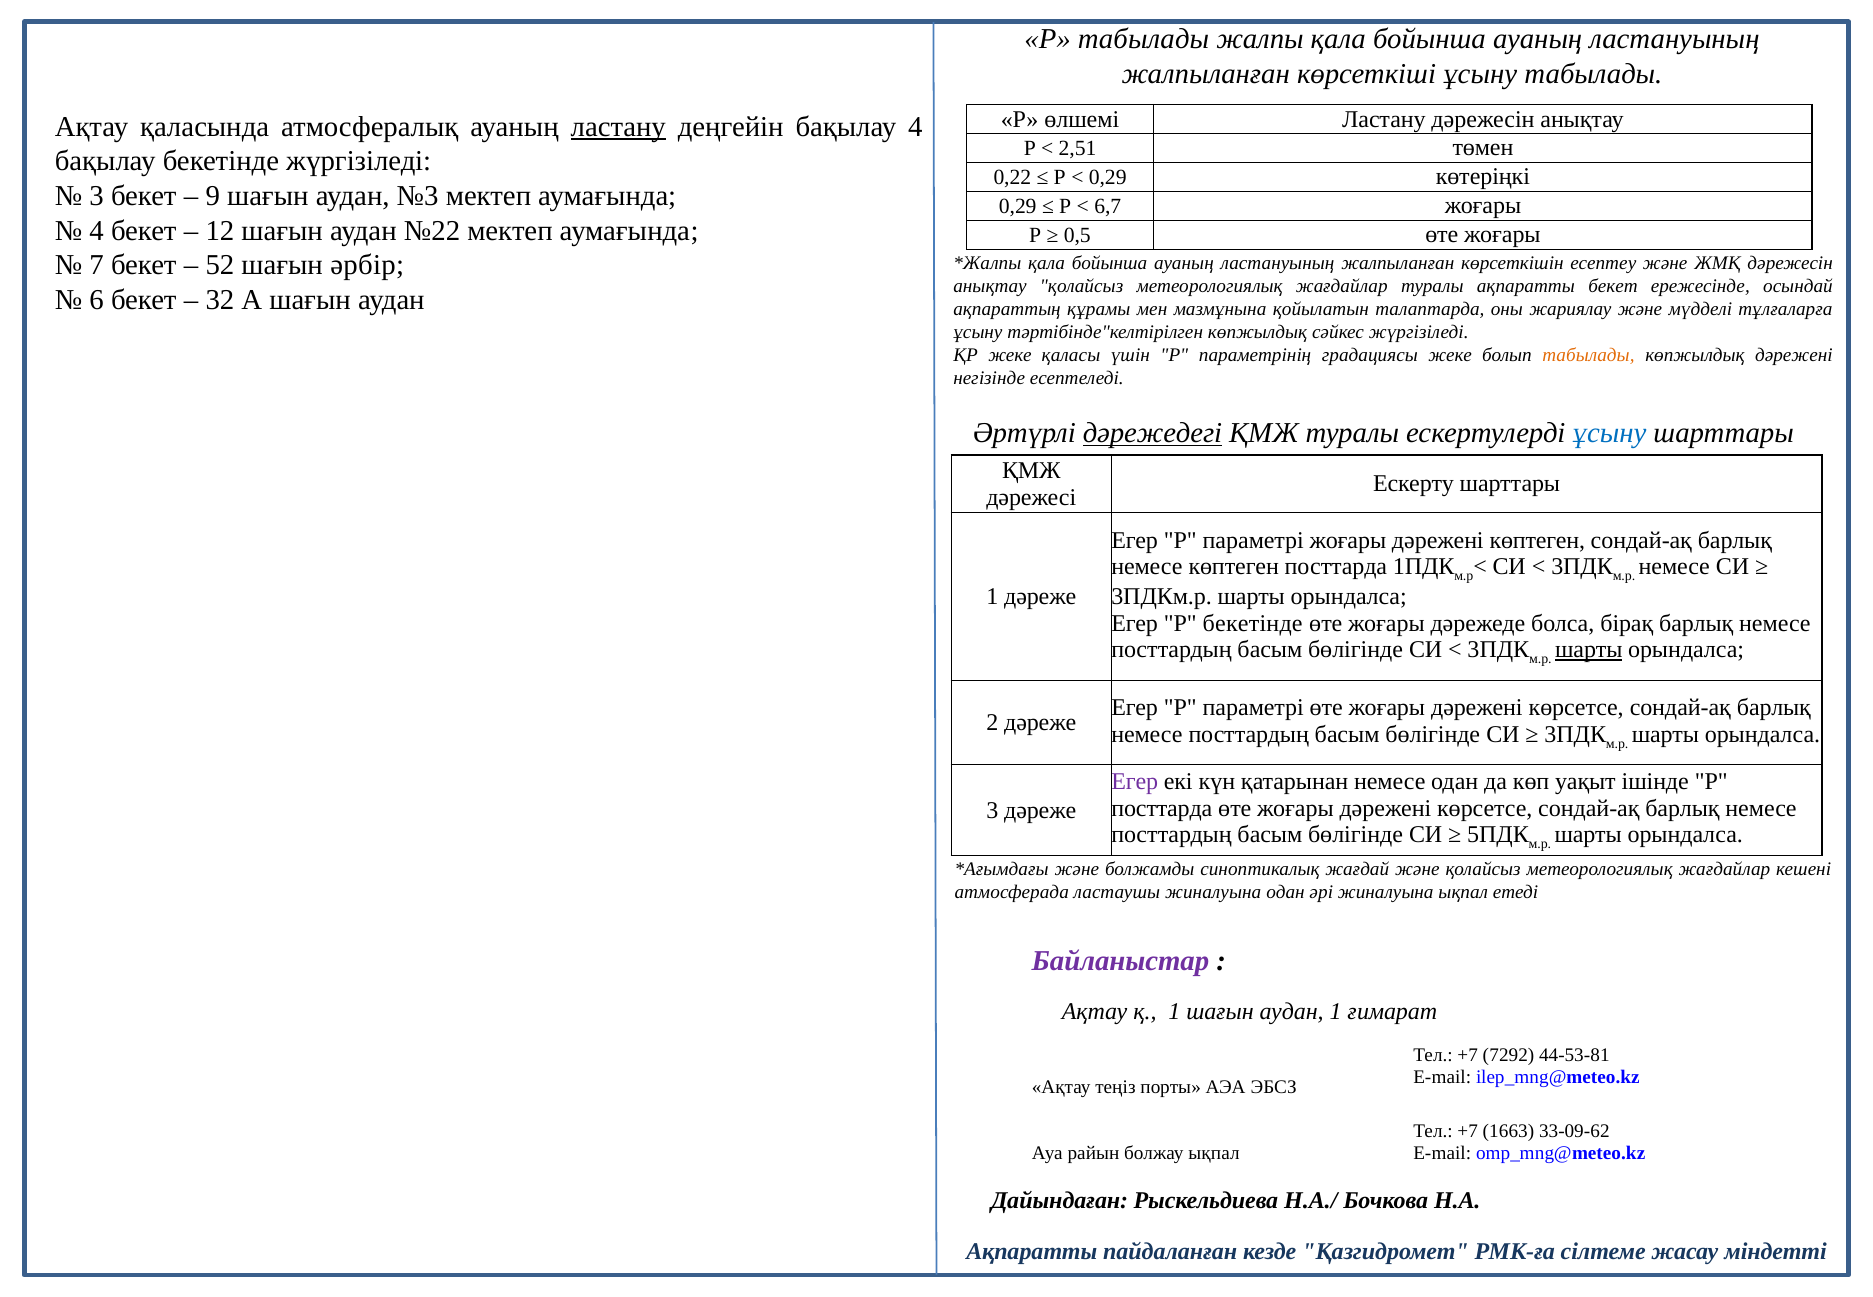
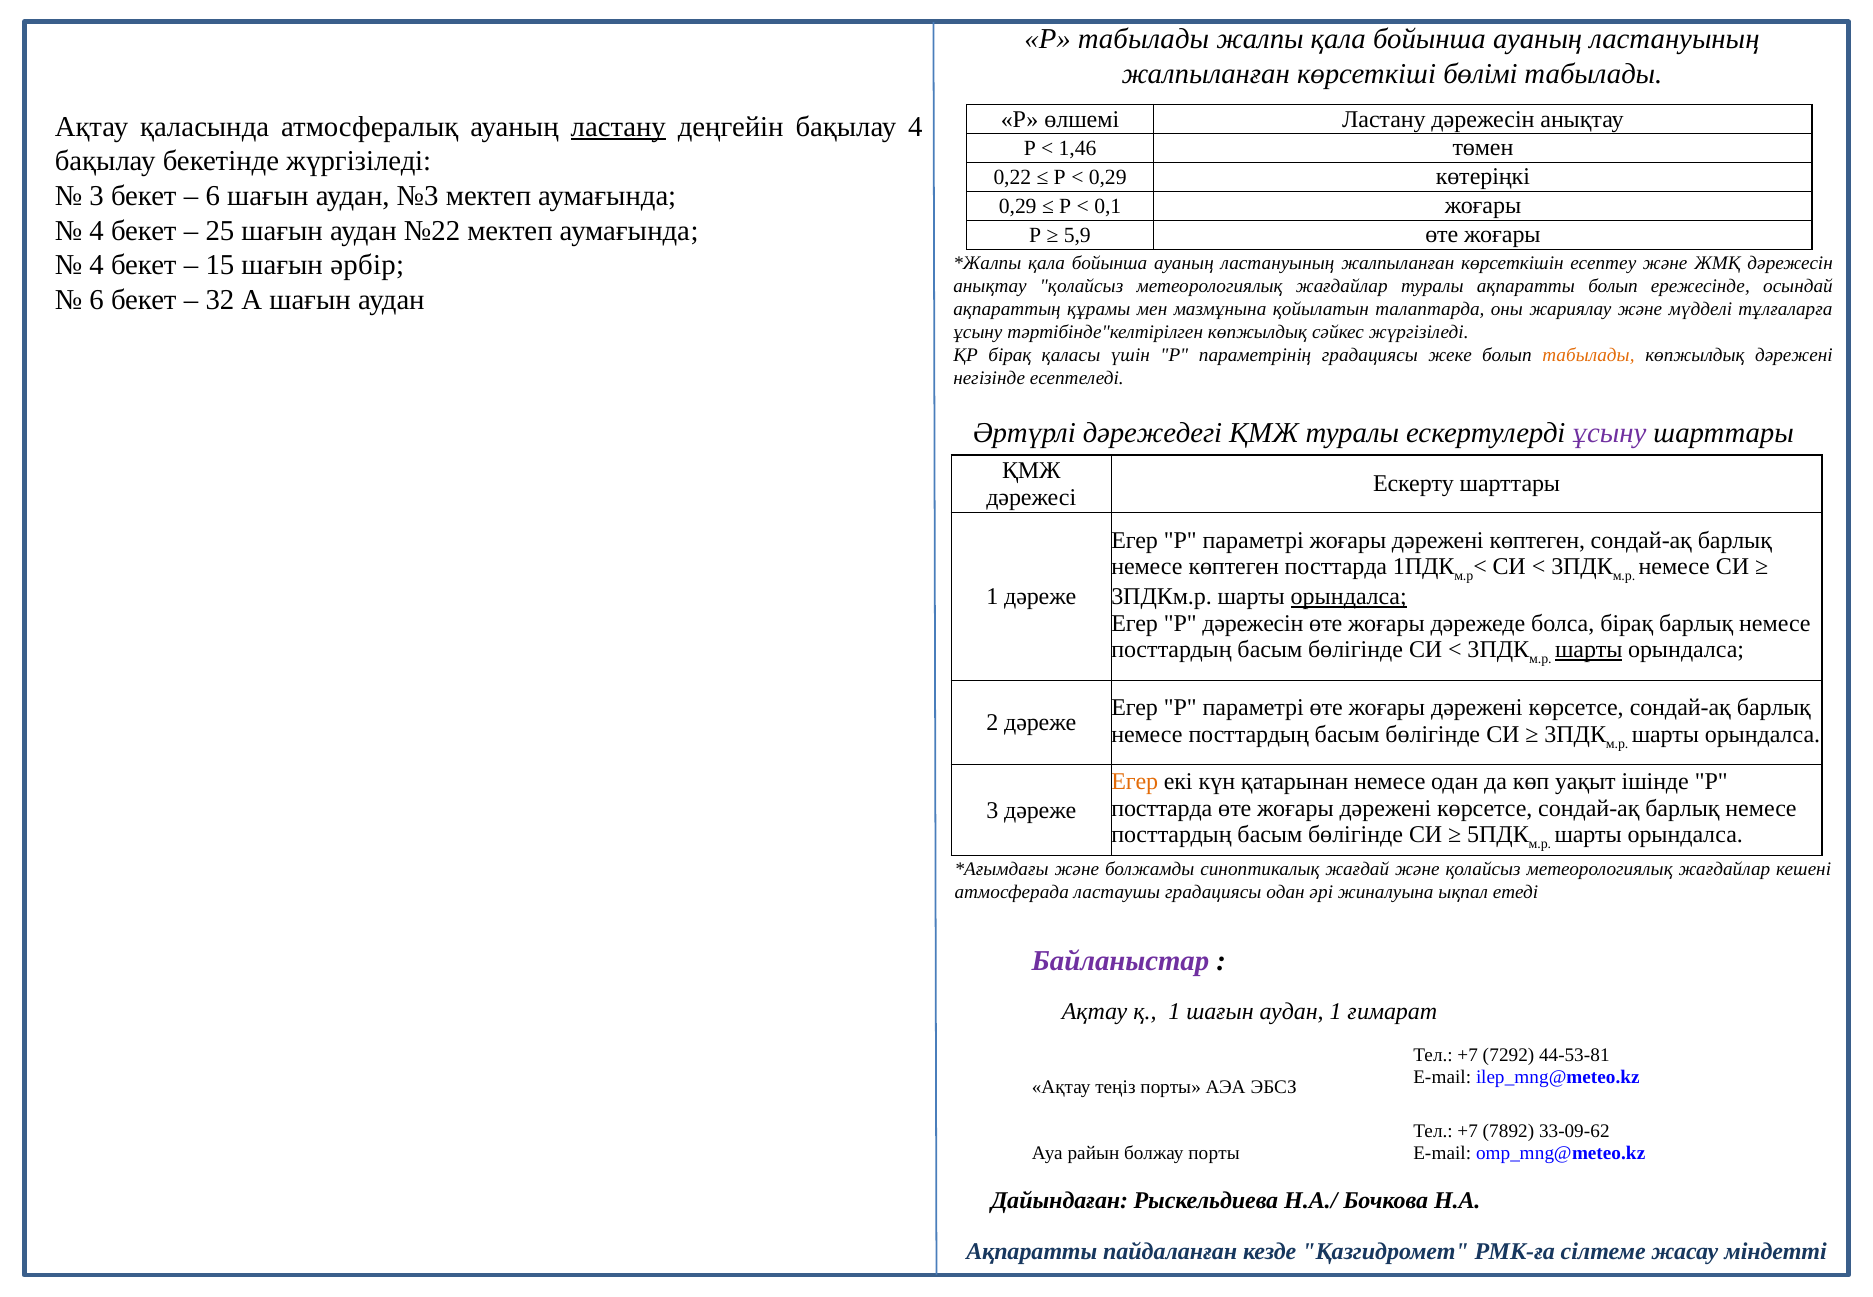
көрсеткіші ұсыну: ұсыну -> бөлімі
2,51: 2,51 -> 1,46
9 at (213, 196): 9 -> 6
6,7: 6,7 -> 0,1
12: 12 -> 25
0,5: 0,5 -> 5,9
7 at (97, 265): 7 -> 4
52: 52 -> 15
ақпаратты бекет: бекет -> болып
ҚР жеке: жеке -> бірақ
дәрежедегі underline: present -> none
ұсыну at (1610, 433) colour: blue -> purple
орындалса at (1349, 597) underline: none -> present
P бекетінде: бекетінде -> дәрежесін
Егер at (1135, 782) colour: purple -> orange
ластаушы жиналуына: жиналуына -> градациясы
1663: 1663 -> 7892
болжау ықпал: ықпал -> порты
